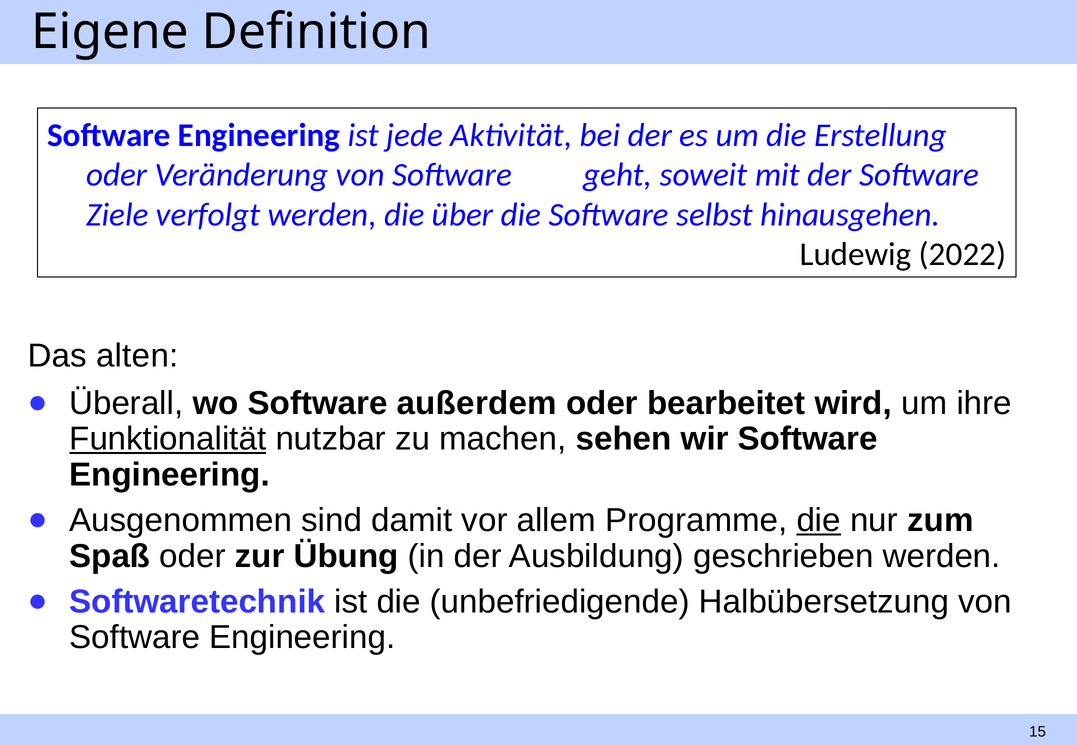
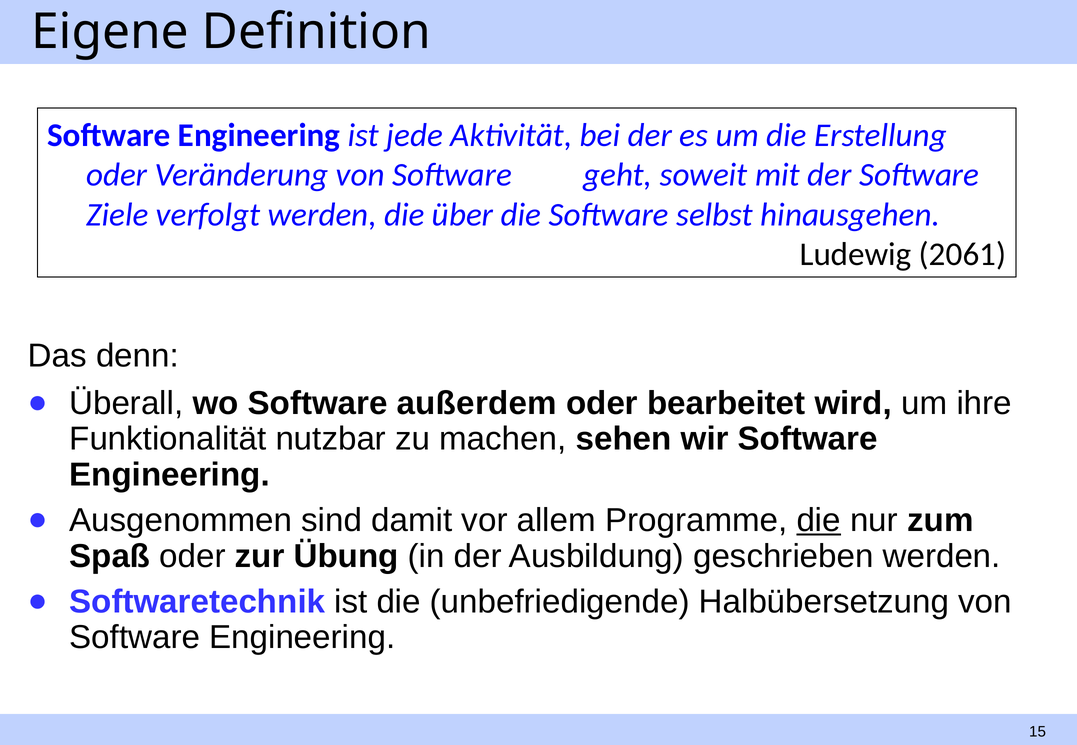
2022: 2022 -> 2061
alten: alten -> denn
Funktionalität underline: present -> none
